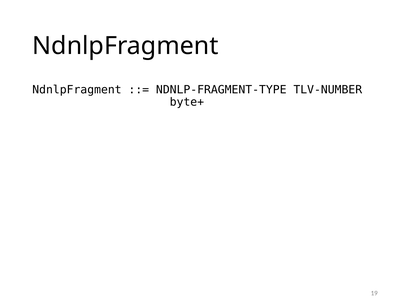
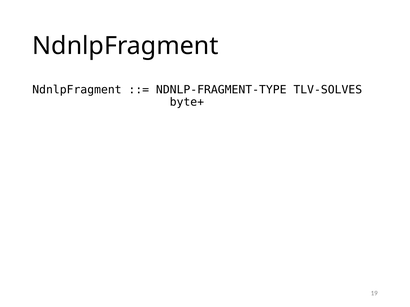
TLV-NUMBER: TLV-NUMBER -> TLV-SOLVES
